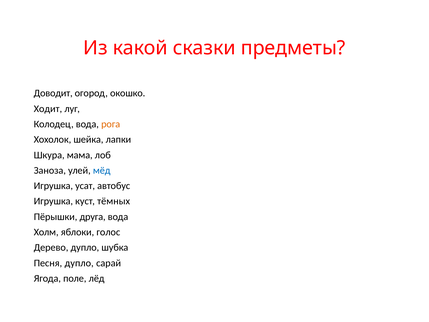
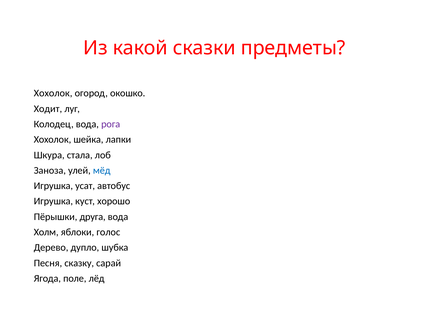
Доводит at (53, 93): Доводит -> Хохолок
рога colour: orange -> purple
мама: мама -> стала
тёмных: тёмных -> хорошо
Песня дупло: дупло -> сказку
